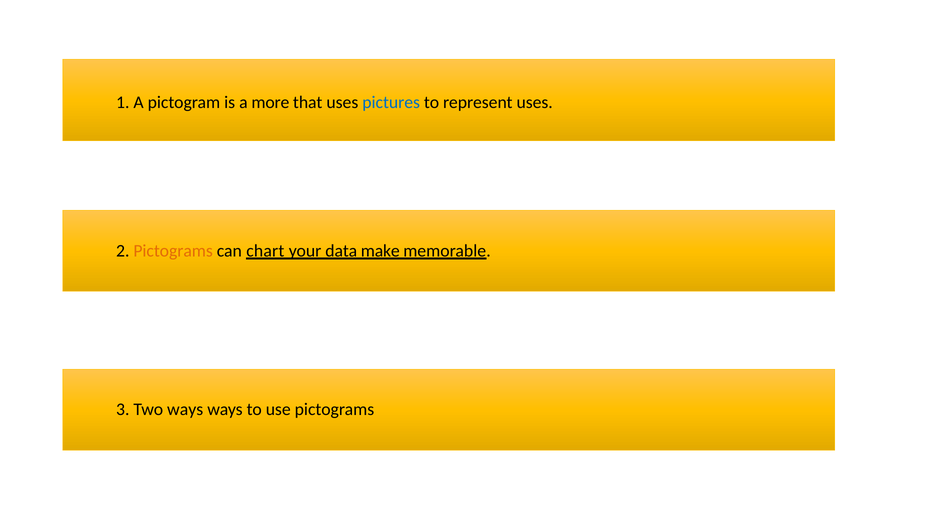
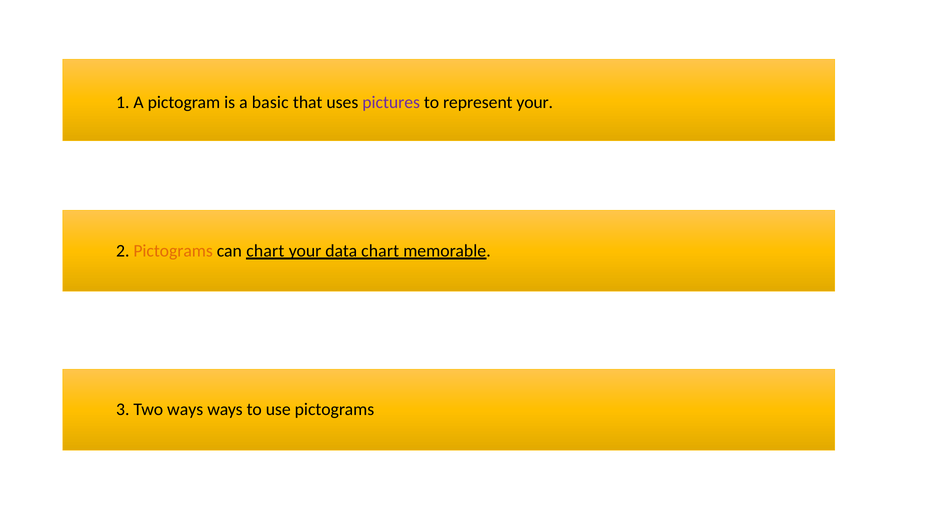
more: more -> basic
pictures colour: blue -> purple
represent uses: uses -> your
data make: make -> chart
